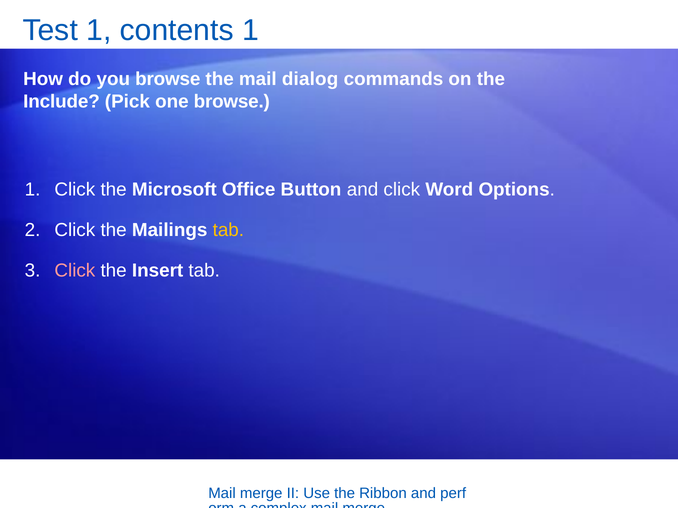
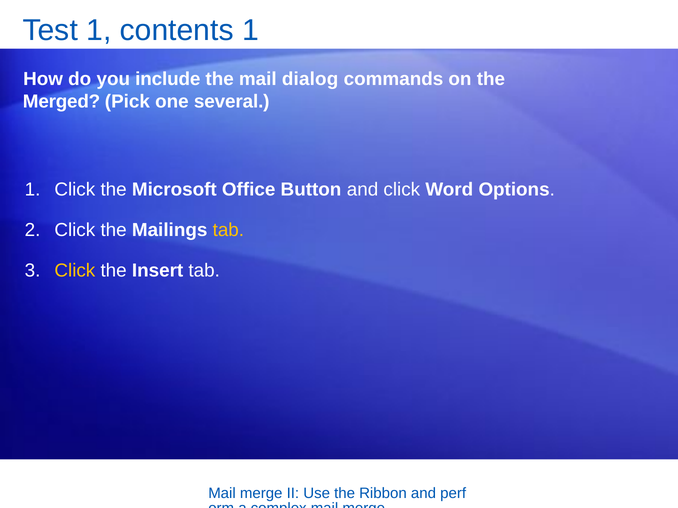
you browse: browse -> include
Include: Include -> Merged
one browse: browse -> several
Click at (75, 271) colour: pink -> yellow
